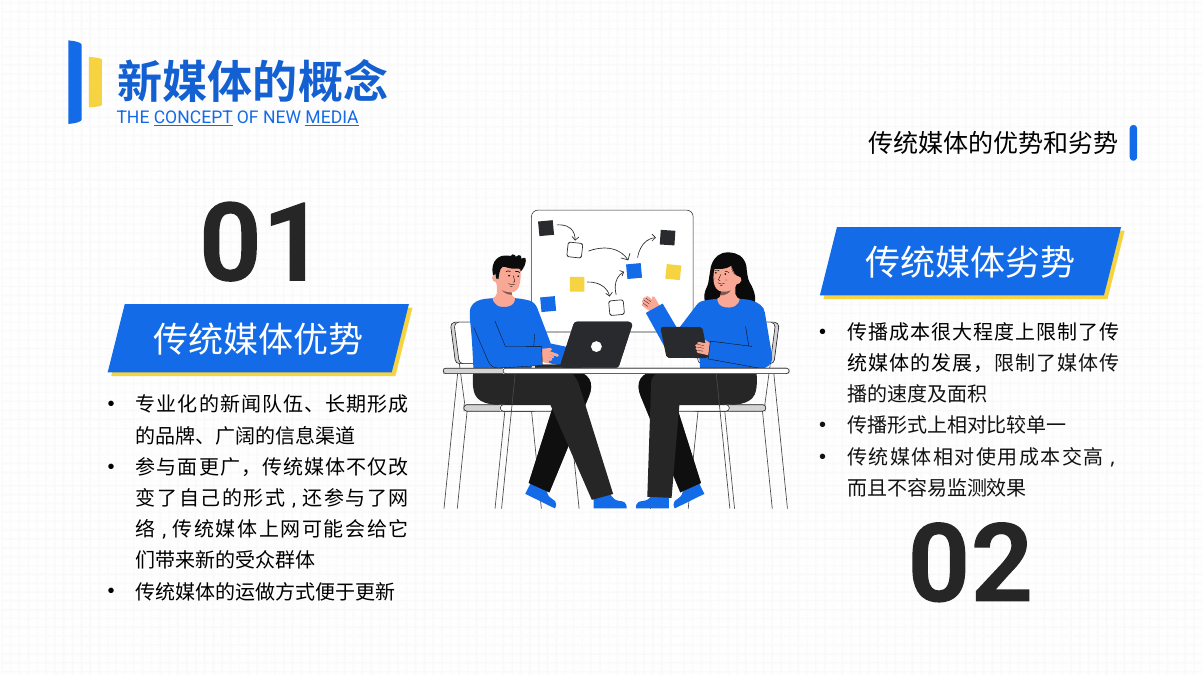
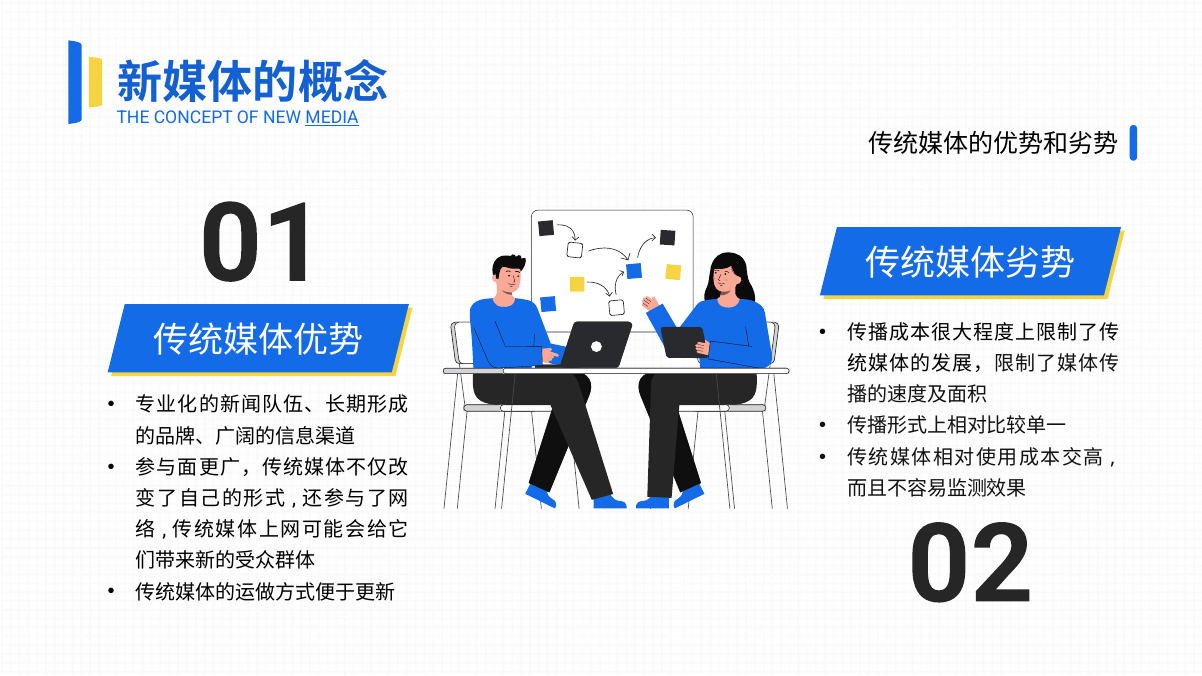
CONCEPT underline: present -> none
